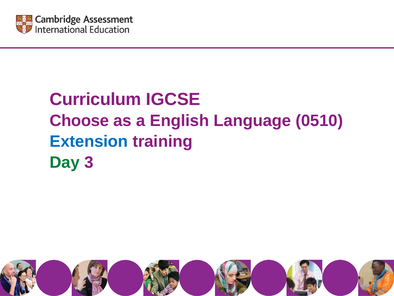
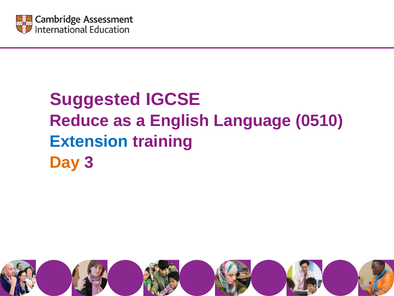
Curriculum: Curriculum -> Suggested
Choose: Choose -> Reduce
Day colour: green -> orange
